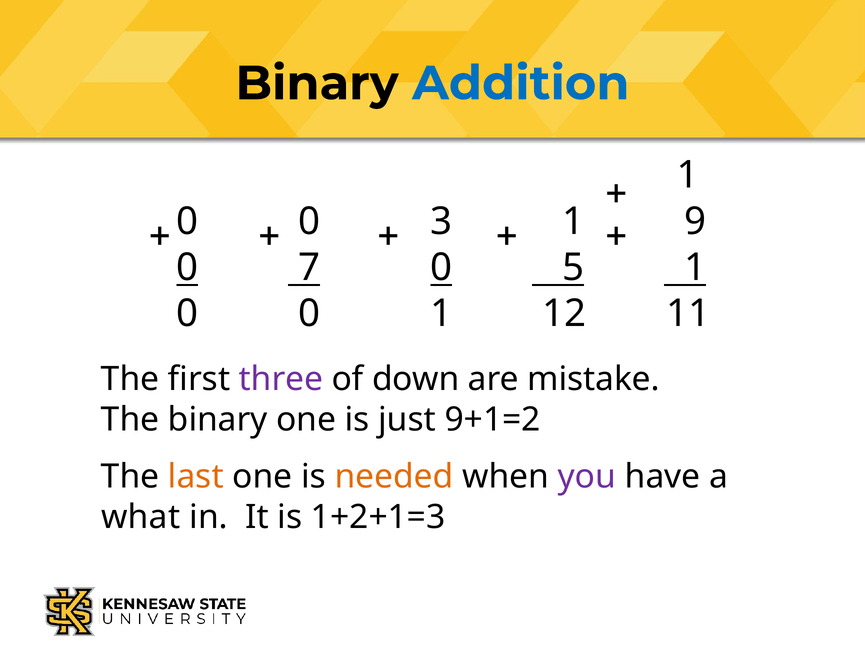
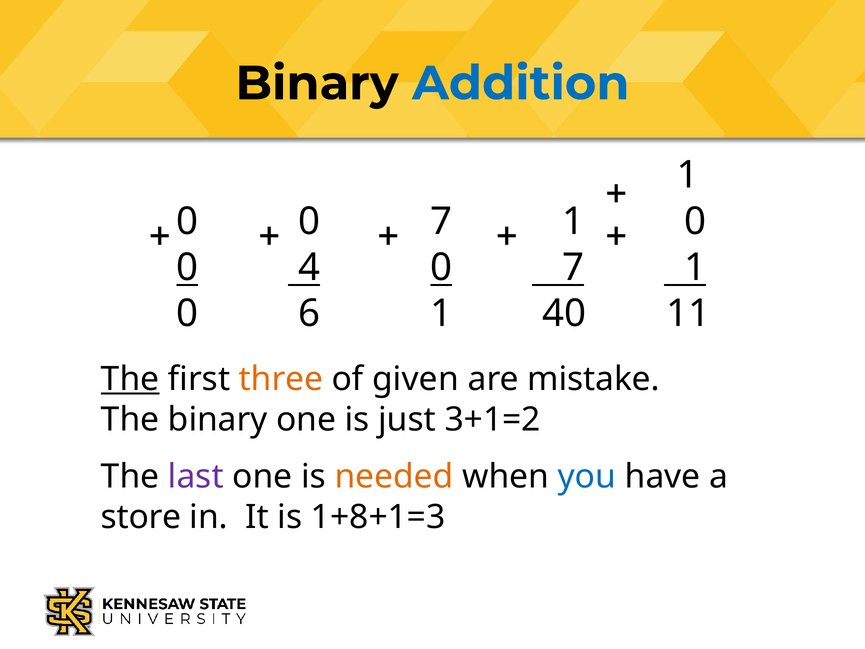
0 0 3: 3 -> 7
9 at (695, 221): 9 -> 0
7: 7 -> 4
5 at (573, 267): 5 -> 7
0 at (309, 314): 0 -> 6
12: 12 -> 40
The at (130, 379) underline: none -> present
three colour: purple -> orange
down: down -> given
9+1=2: 9+1=2 -> 3+1=2
last colour: orange -> purple
you colour: purple -> blue
what: what -> store
1+2+1=3: 1+2+1=3 -> 1+8+1=3
